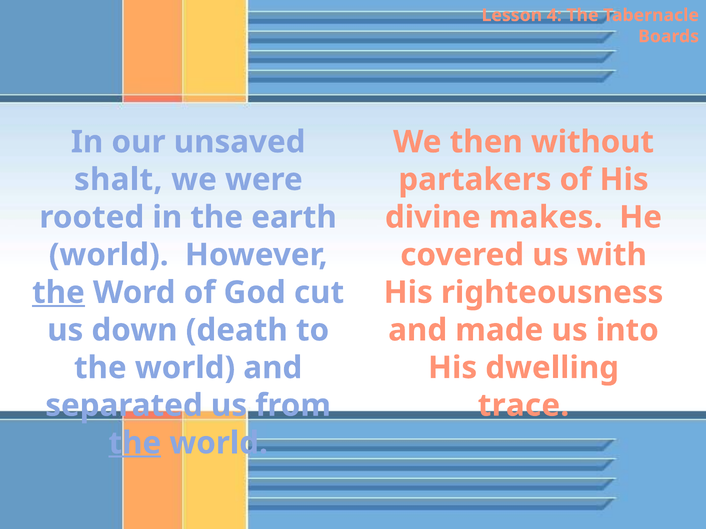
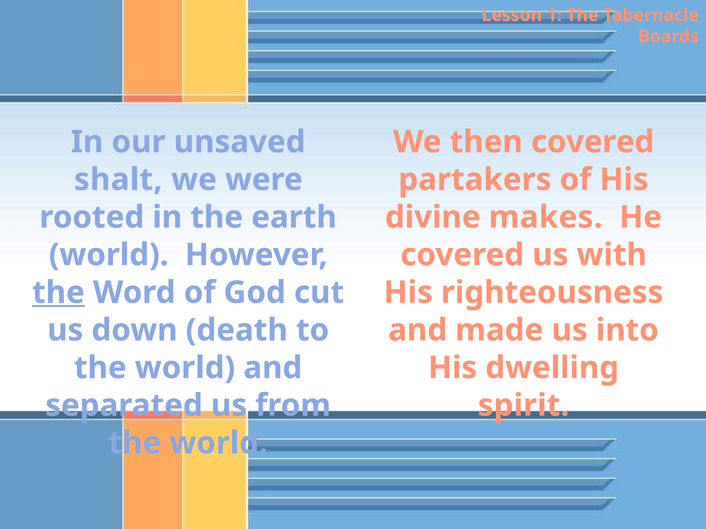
4: 4 -> 1
then without: without -> covered
trace: trace -> spirit
the at (135, 443) underline: present -> none
